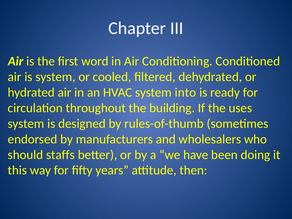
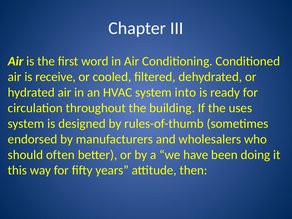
is system: system -> receive
staffs: staffs -> often
